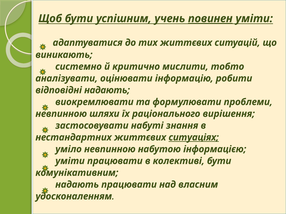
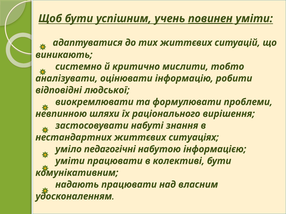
відповідні надають: надають -> людської
ситуаціях underline: present -> none
уміло невпинною: невпинною -> педагогічні
